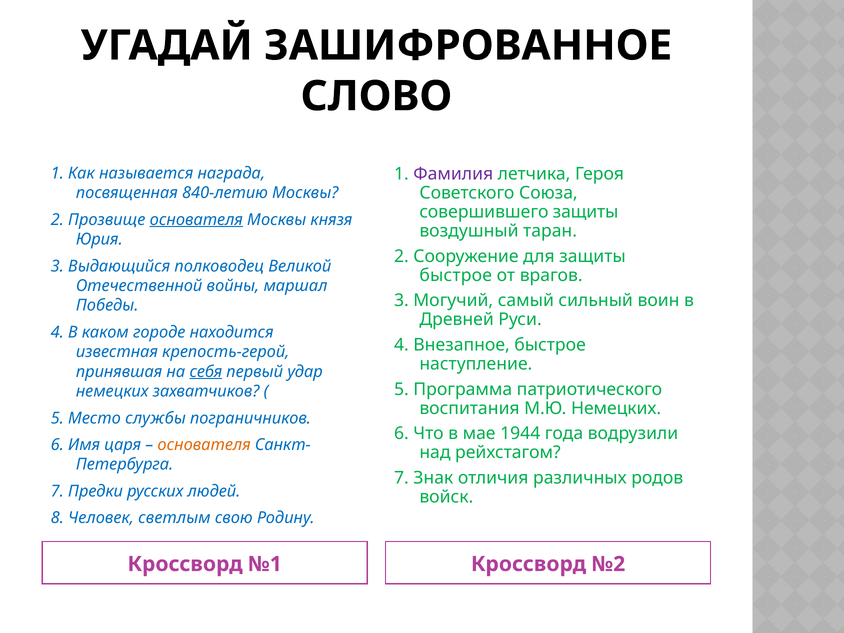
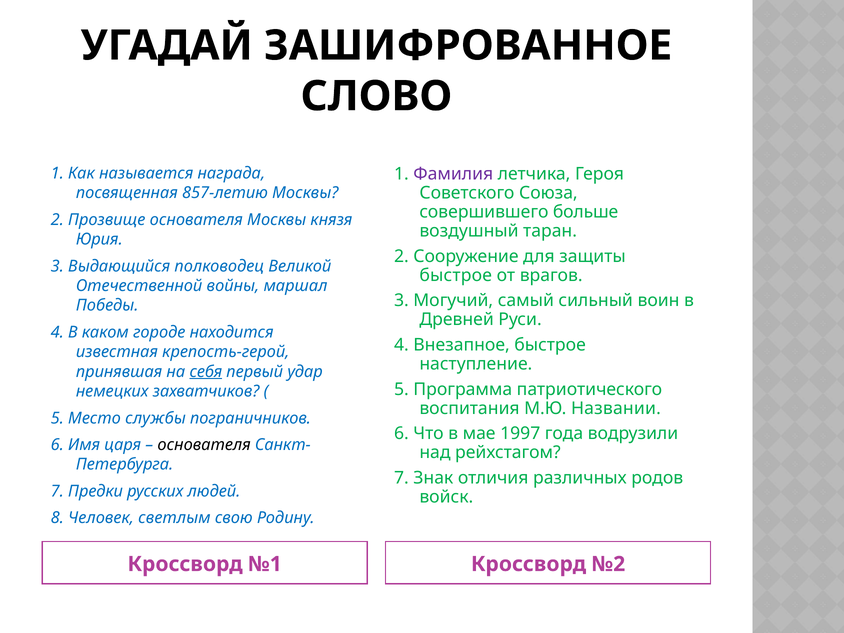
840-летию: 840-летию -> 857-летию
совершившего защиты: защиты -> больше
основателя at (196, 220) underline: present -> none
М.Ю Немецких: Немецких -> Названии
1944: 1944 -> 1997
основателя at (204, 445) colour: orange -> black
